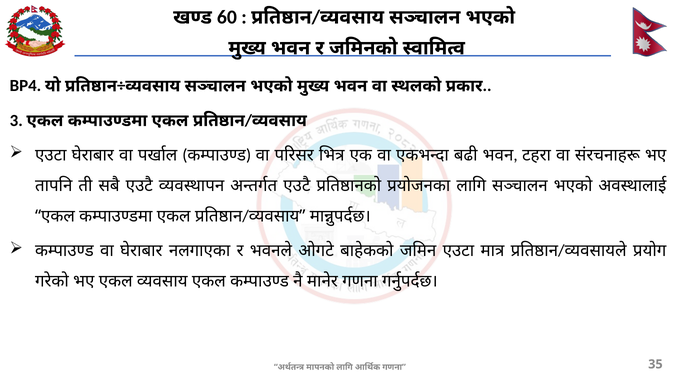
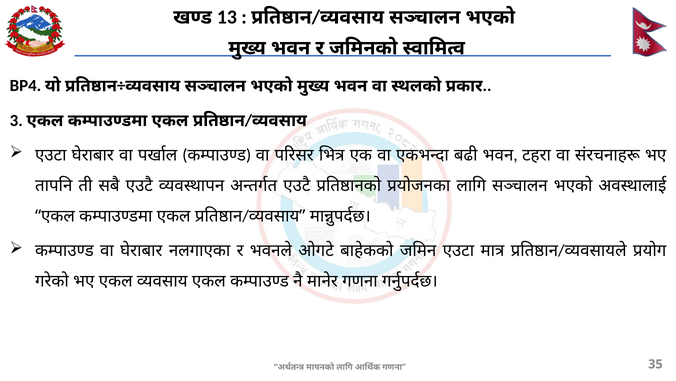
60: 60 -> 13
